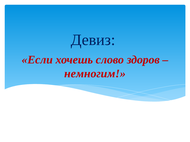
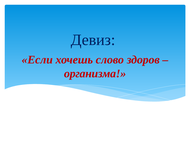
немногим: немногим -> организма
